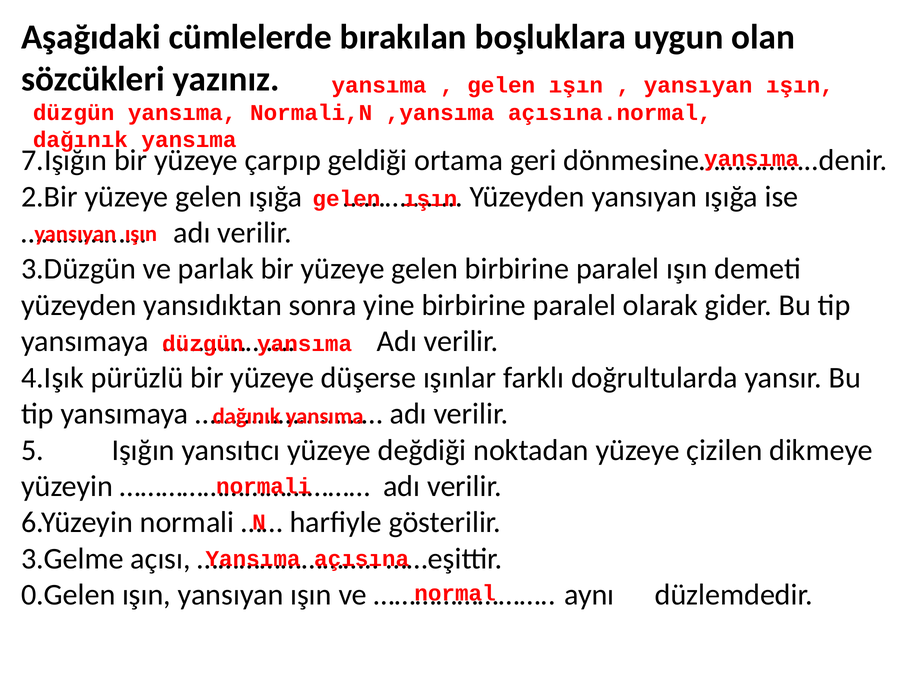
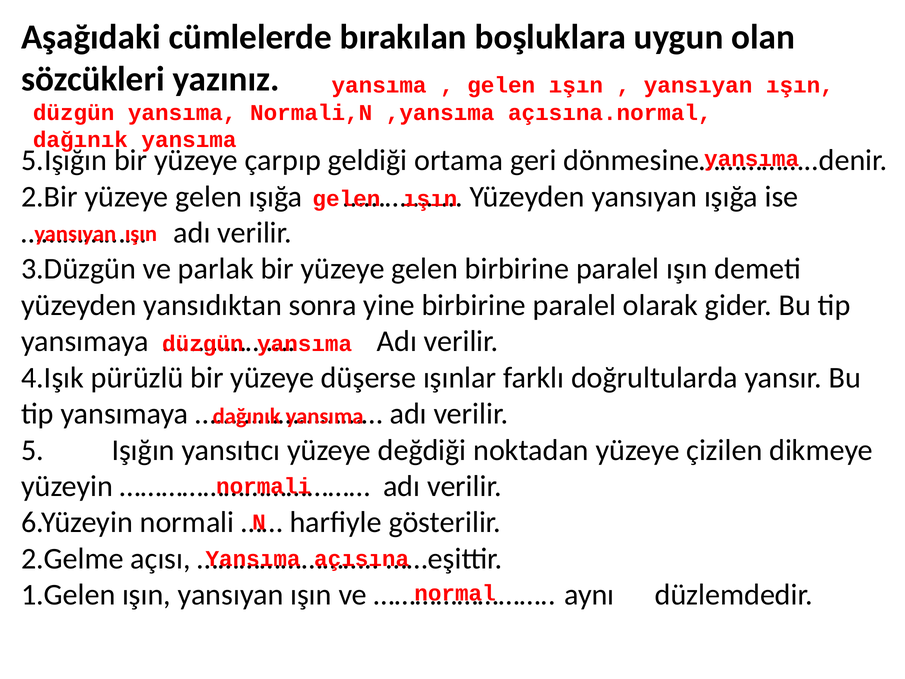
7.Işığın: 7.Işığın -> 5.Işığın
3.Gelme: 3.Gelme -> 2.Gelme
0.Gelen: 0.Gelen -> 1.Gelen
